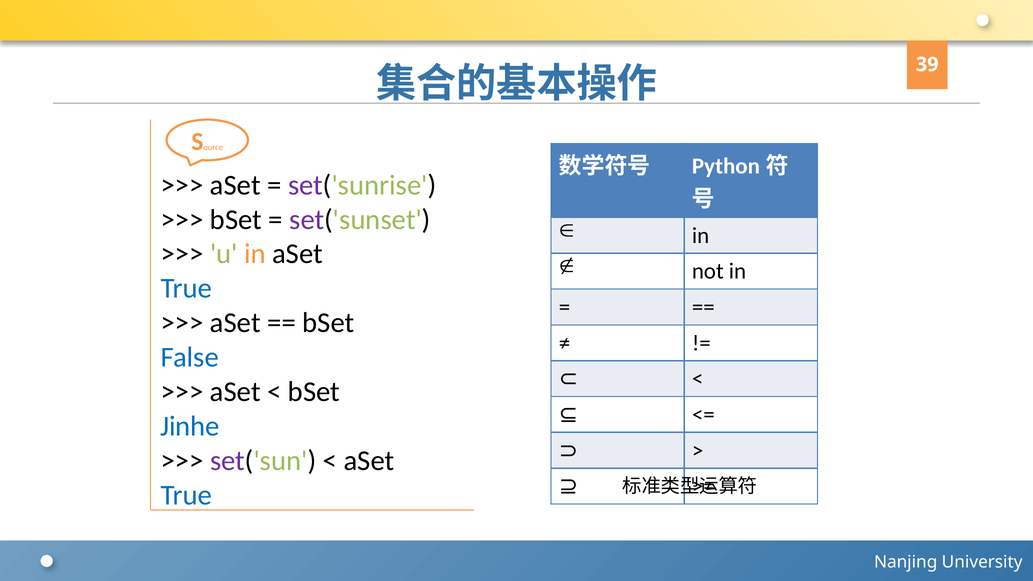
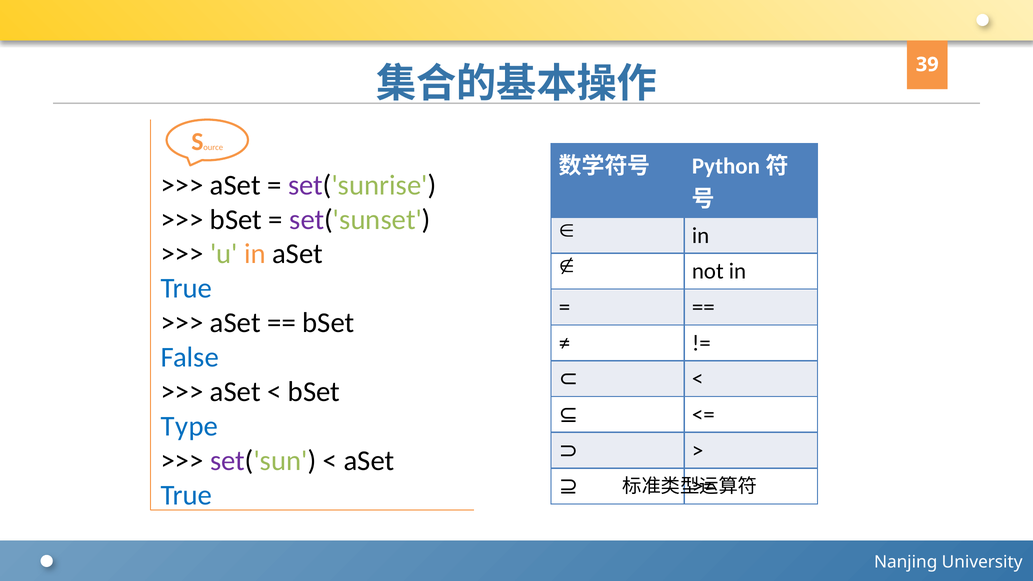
Jinhe: Jinhe -> Type
